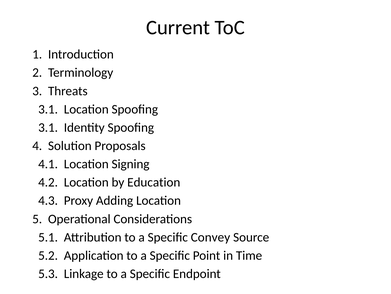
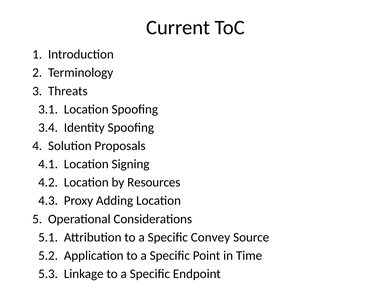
3.1 at (48, 127): 3.1 -> 3.4
Education: Education -> Resources
